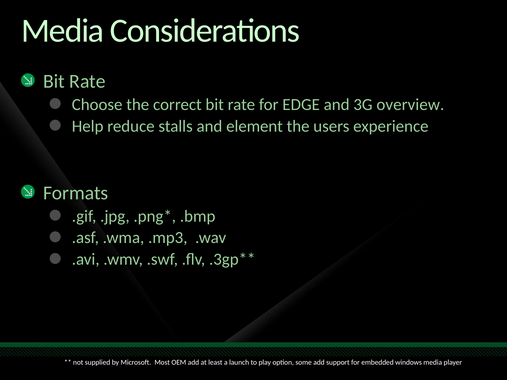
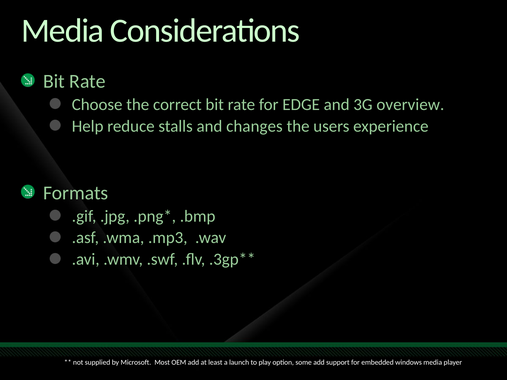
element: element -> changes
